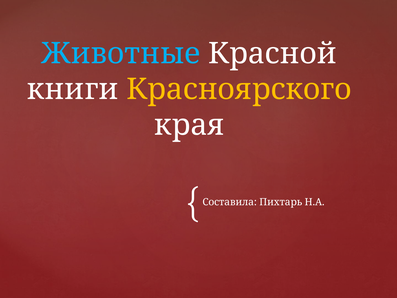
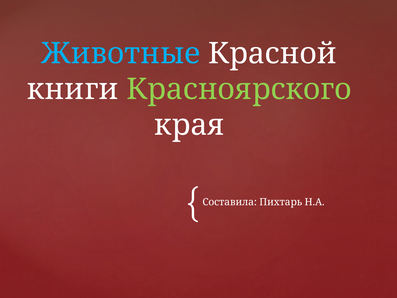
Красноярского colour: yellow -> light green
